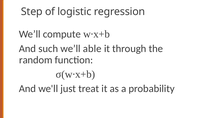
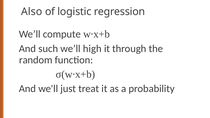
Step: Step -> Also
able: able -> high
